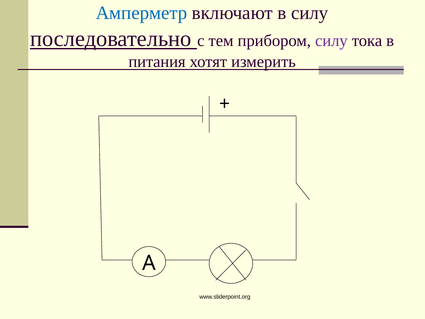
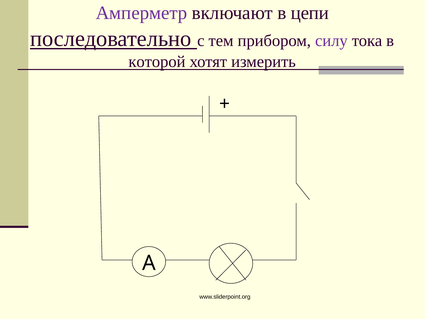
Амперметр colour: blue -> purple
в силу: силу -> цепи
питания: питания -> которой
